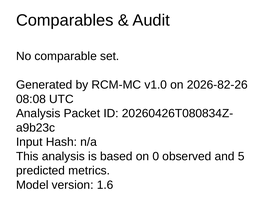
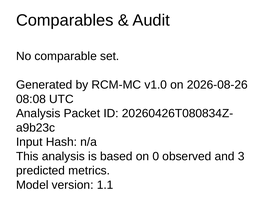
2026-82-26: 2026-82-26 -> 2026-08-26
5: 5 -> 3
1.6: 1.6 -> 1.1
